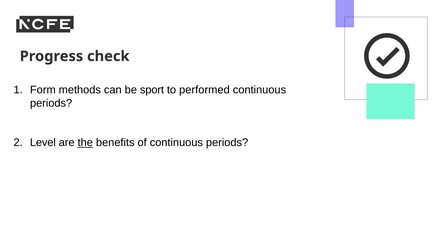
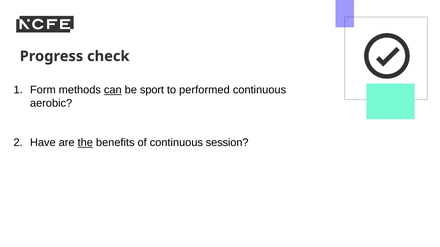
can underline: none -> present
periods at (51, 103): periods -> aerobic
Level: Level -> Have
of continuous periods: periods -> session
